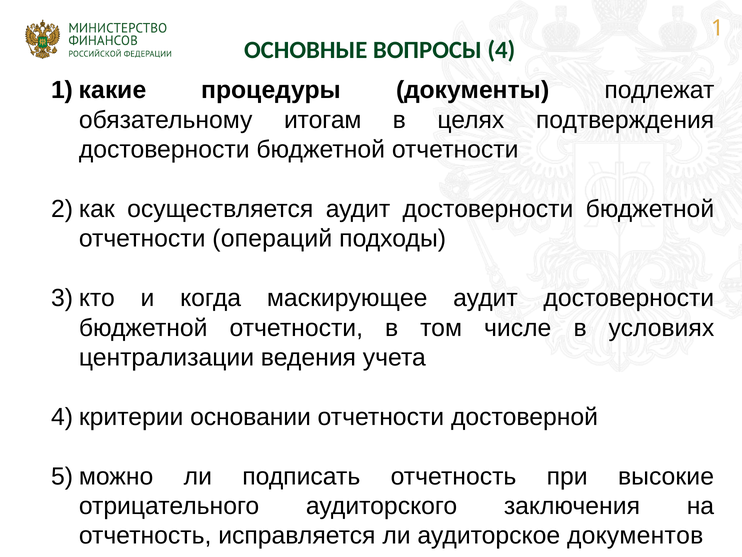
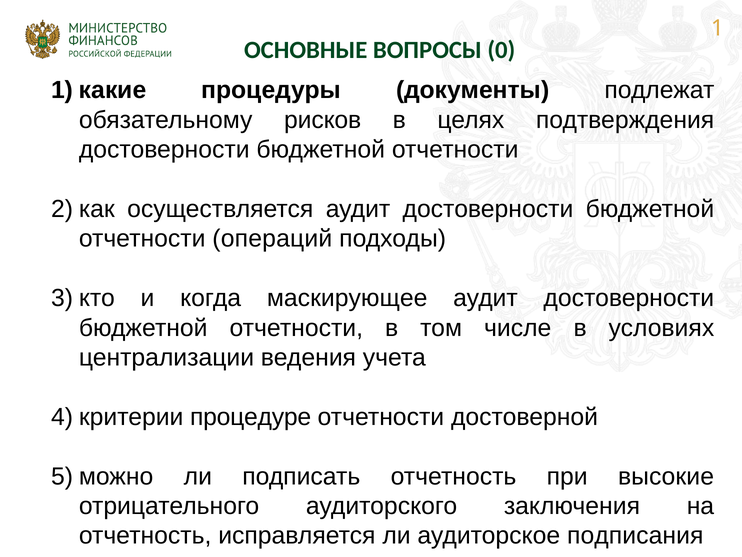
4: 4 -> 0
итогам: итогам -> рисков
основании: основании -> процедуре
документов: документов -> подписания
